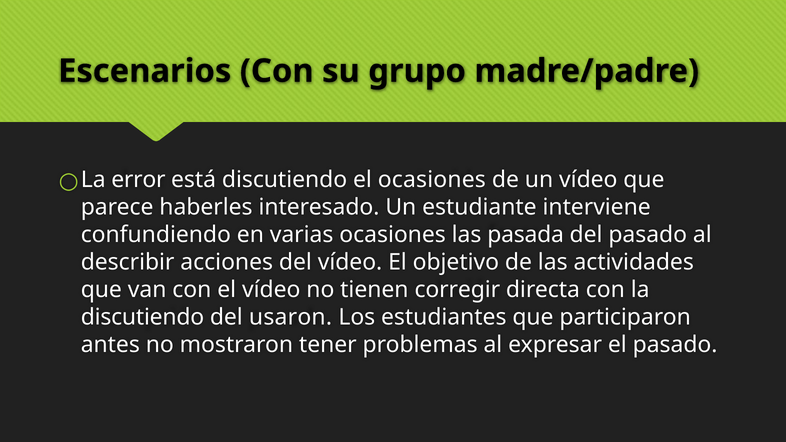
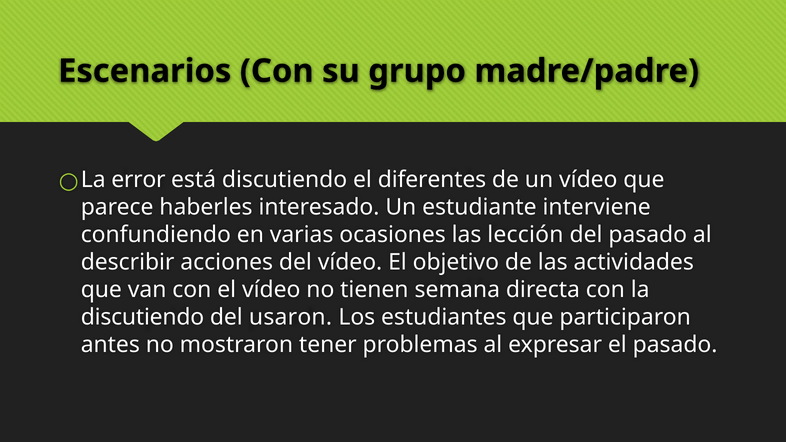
el ocasiones: ocasiones -> diferentes
pasada: pasada -> lección
corregir: corregir -> semana
